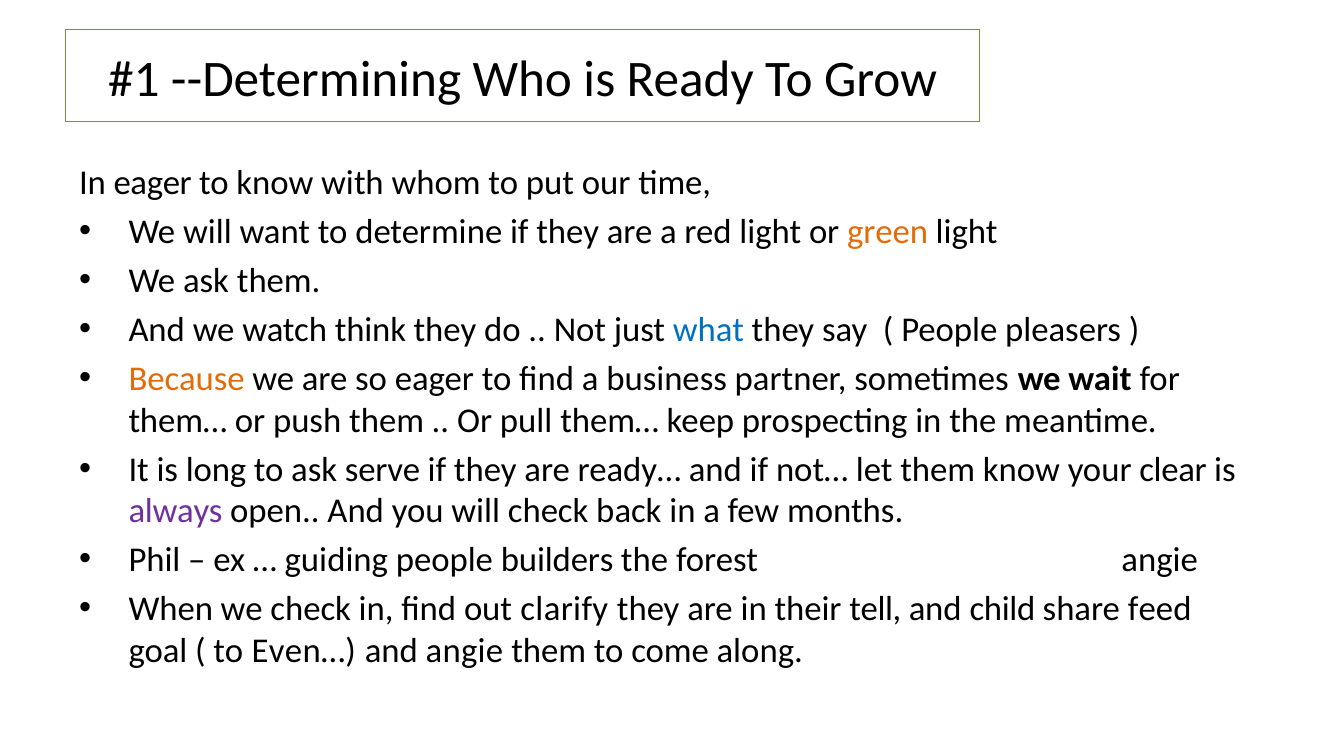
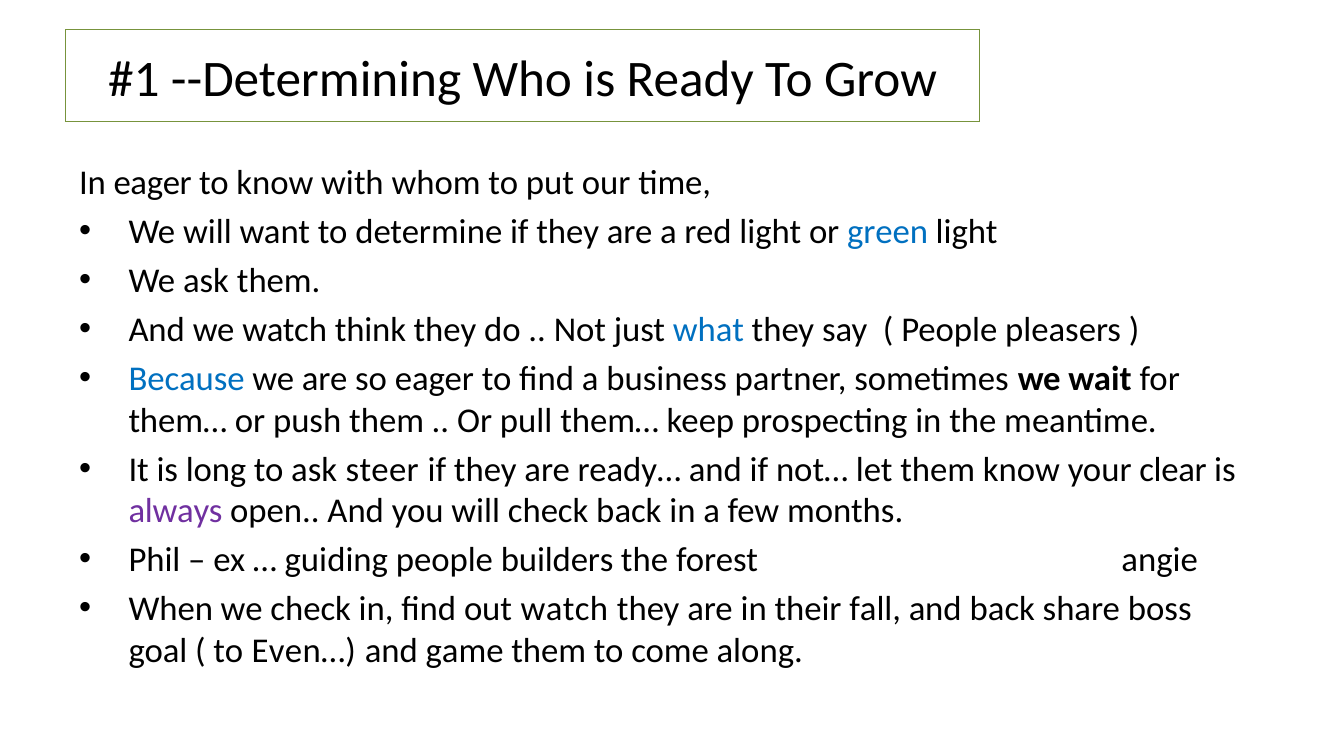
green colour: orange -> blue
Because colour: orange -> blue
serve: serve -> steer
out clarify: clarify -> watch
tell: tell -> fall
and child: child -> back
feed: feed -> boss
and angie: angie -> game
